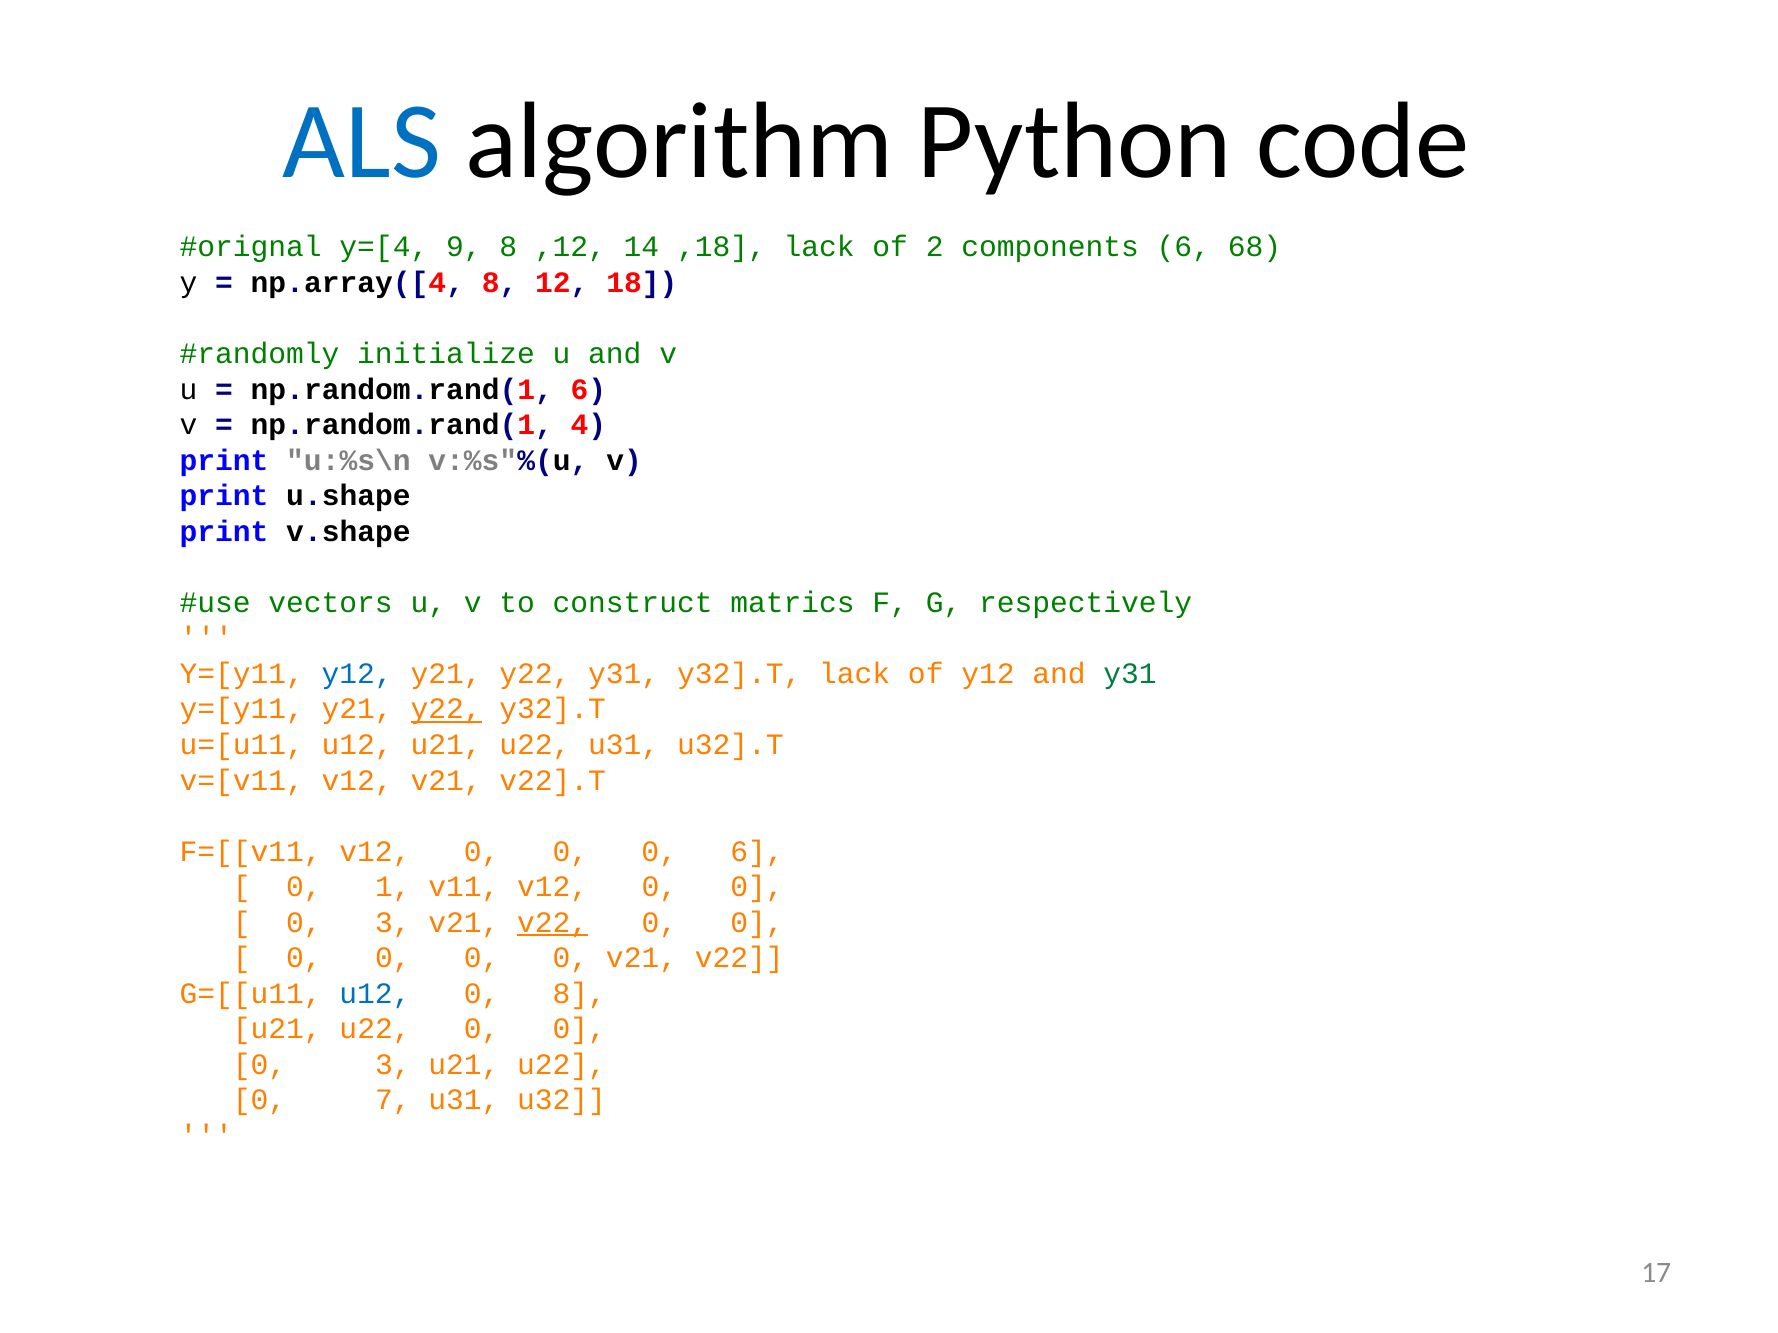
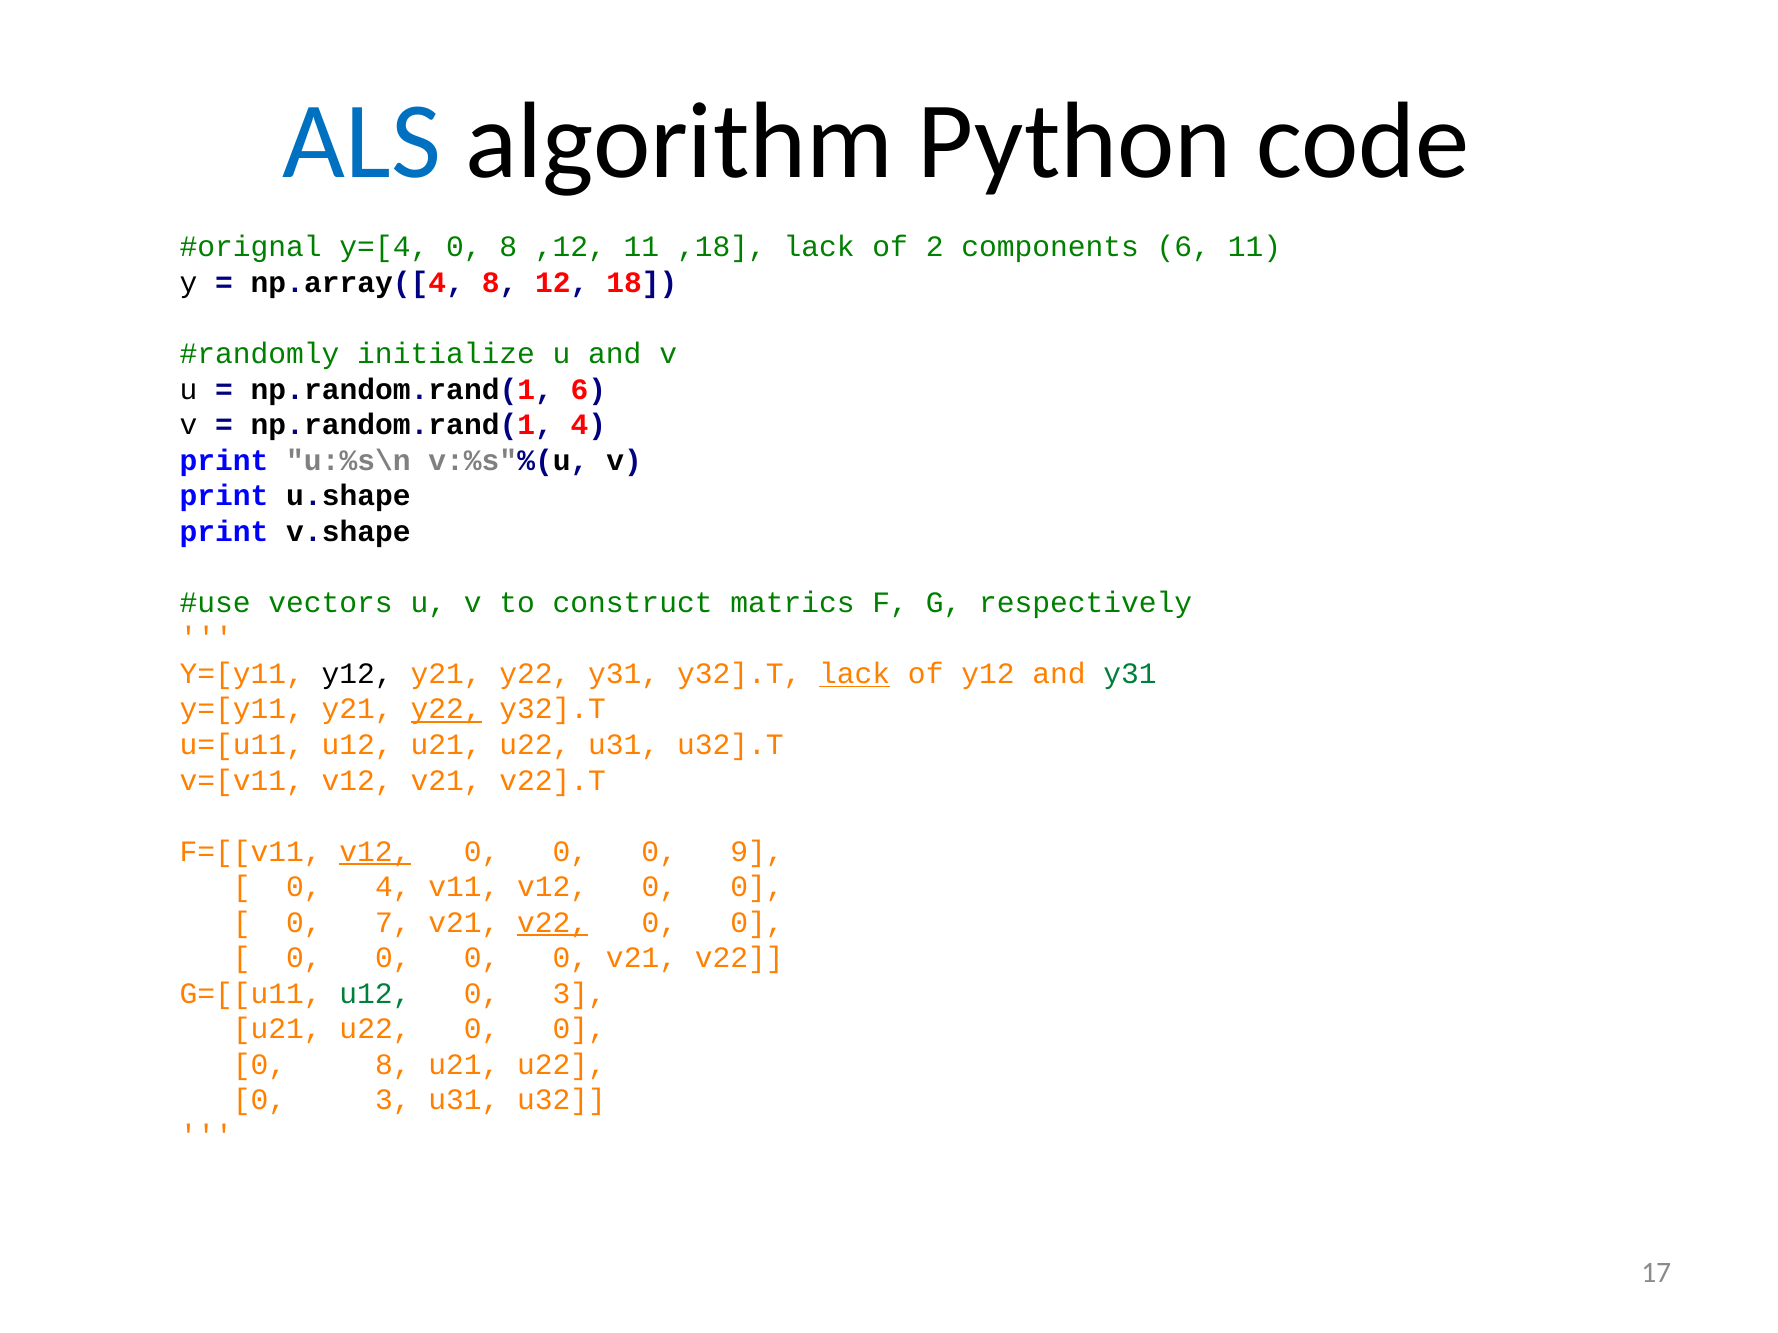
y=[4 9: 9 -> 0
,12 14: 14 -> 11
6 68: 68 -> 11
y12 at (357, 674) colour: blue -> black
lack at (855, 674) underline: none -> present
v12 at (375, 852) underline: none -> present
0 6: 6 -> 9
0 1: 1 -> 4
3 at (393, 923): 3 -> 7
u12 at (375, 994) colour: blue -> green
8 at (579, 994): 8 -> 3
3 at (393, 1065): 3 -> 8
7 at (393, 1101): 7 -> 3
